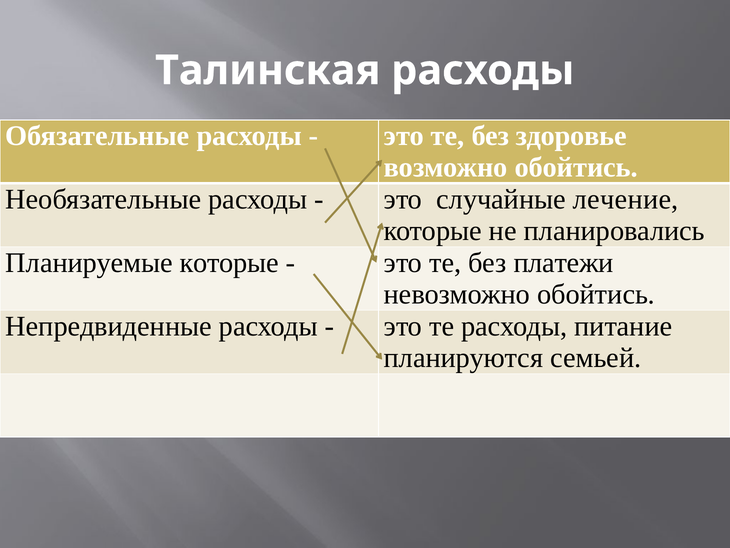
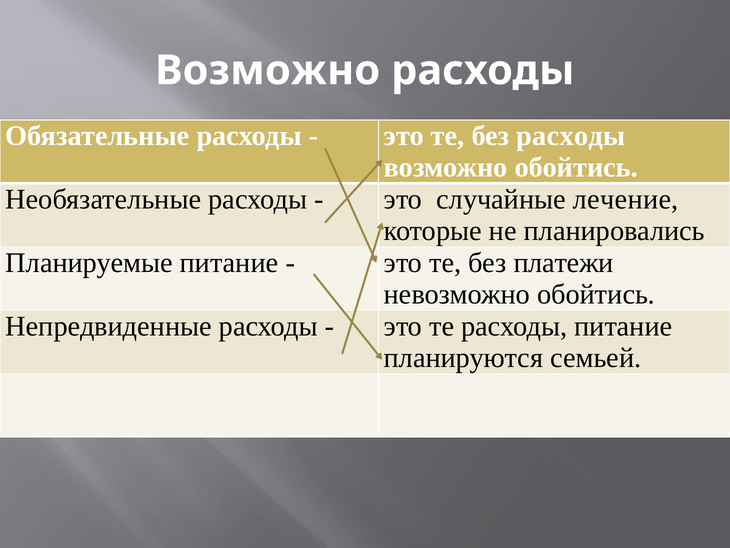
Талинская at (268, 70): Талинская -> Возможно
без здоровье: здоровье -> расходы
Планируемые которые: которые -> питание
